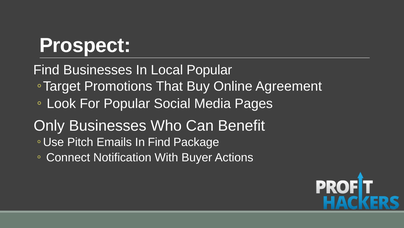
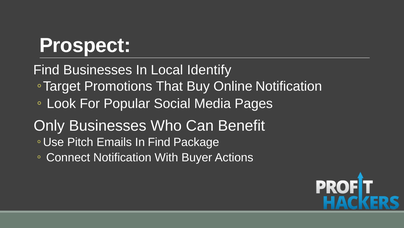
Local Popular: Popular -> Identify
Online Agreement: Agreement -> Notification
